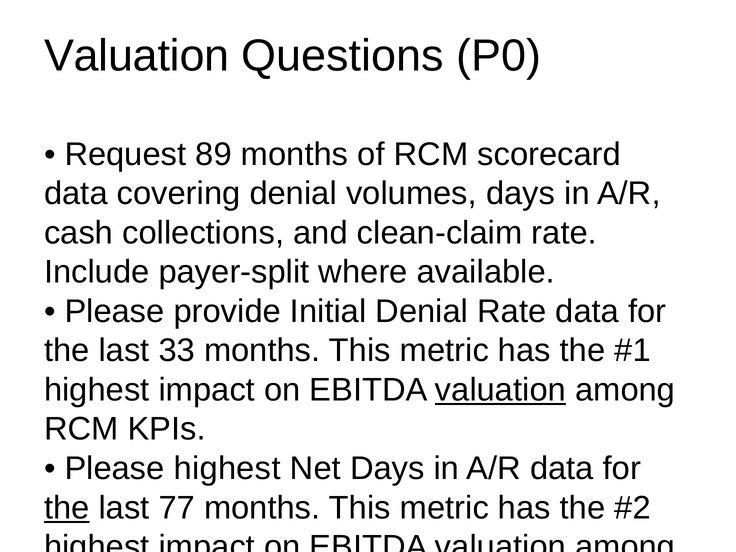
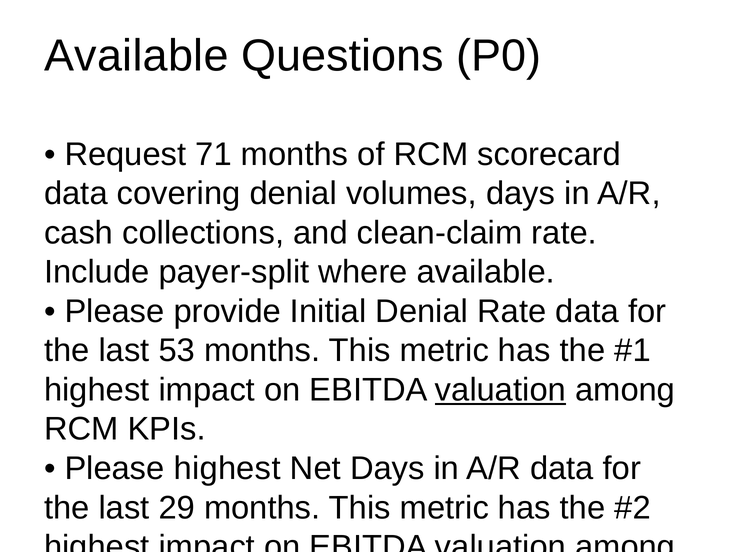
Valuation at (137, 56): Valuation -> Available
89: 89 -> 71
33: 33 -> 53
the at (67, 508) underline: present -> none
77: 77 -> 29
